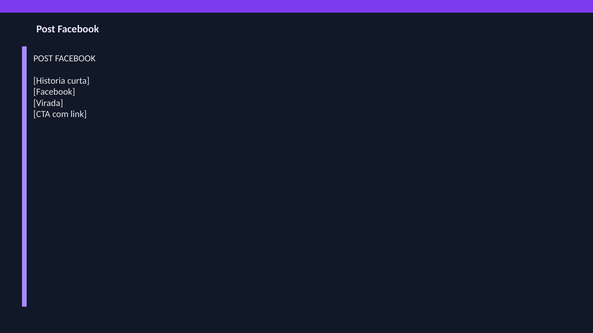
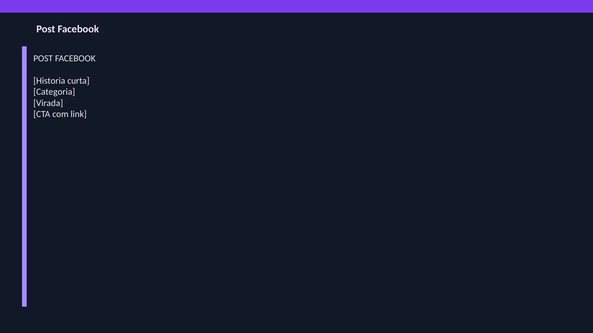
Facebook at (54, 92): Facebook -> Categoria
